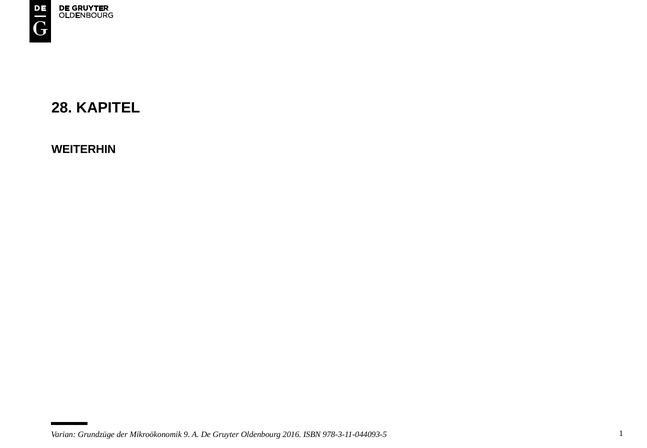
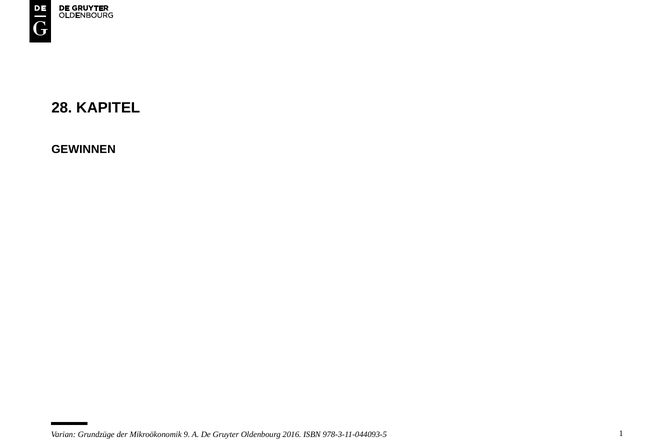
WEITERHIN: WEITERHIN -> GEWINNEN
